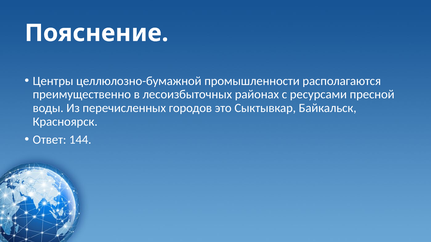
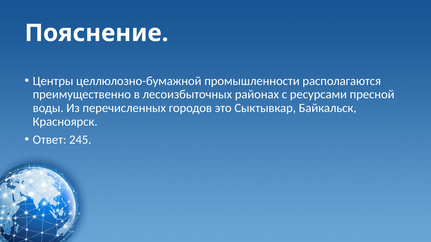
144: 144 -> 245
